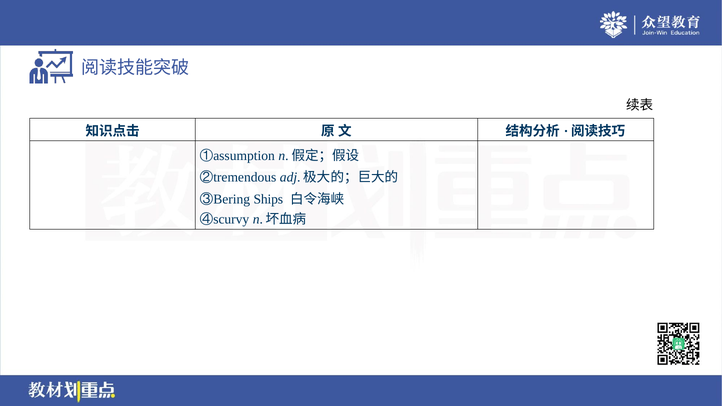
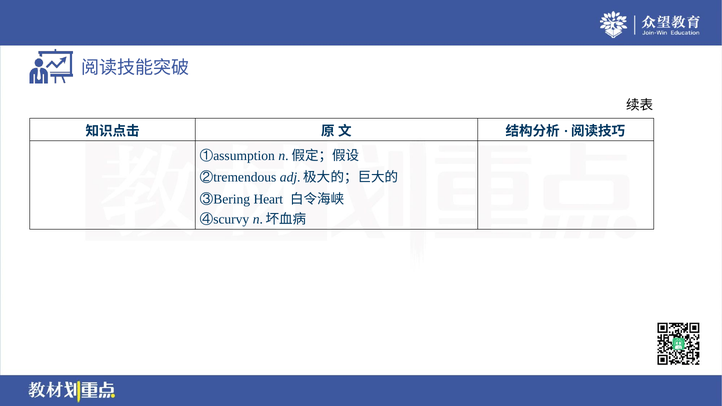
Ships: Ships -> Heart
